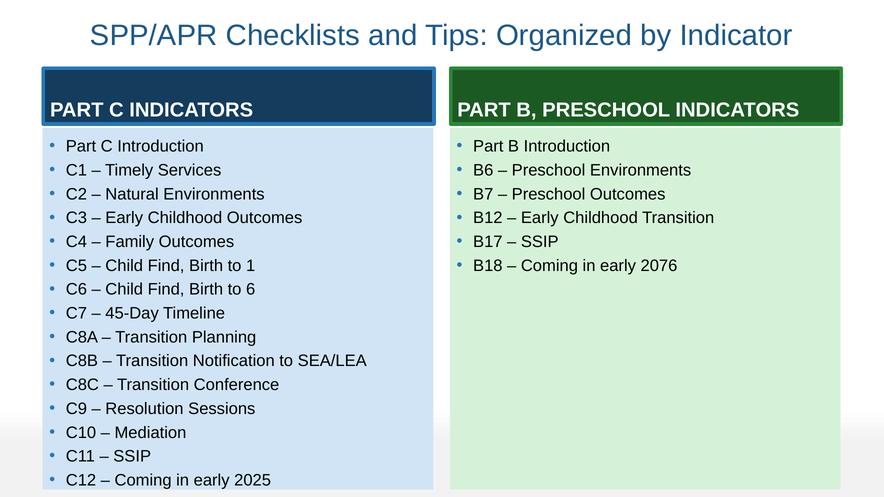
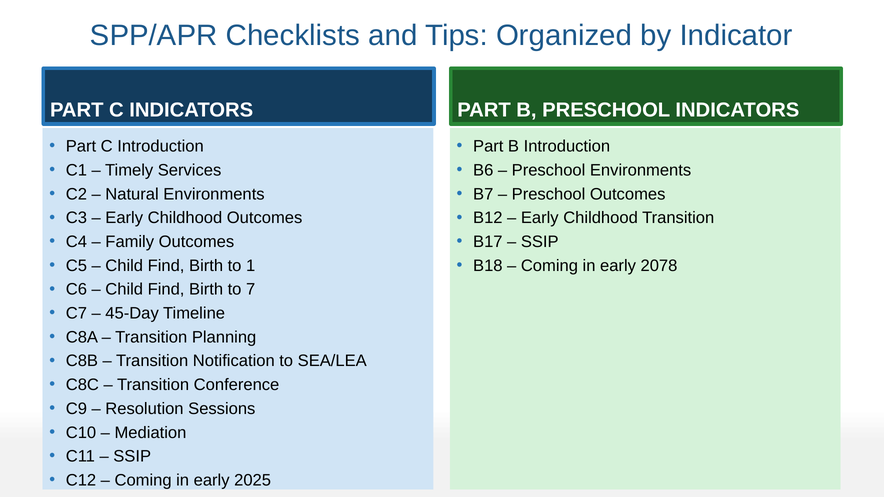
2076: 2076 -> 2078
6: 6 -> 7
